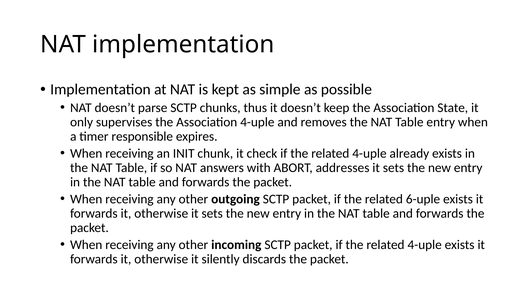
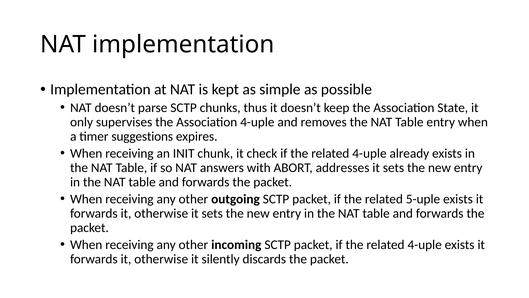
responsible: responsible -> suggestions
6-uple: 6-uple -> 5-uple
